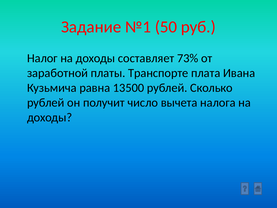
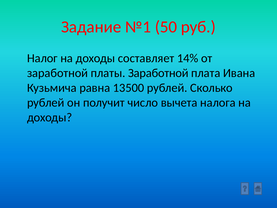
73%: 73% -> 14%
платы Транспорте: Транспорте -> Заработной
